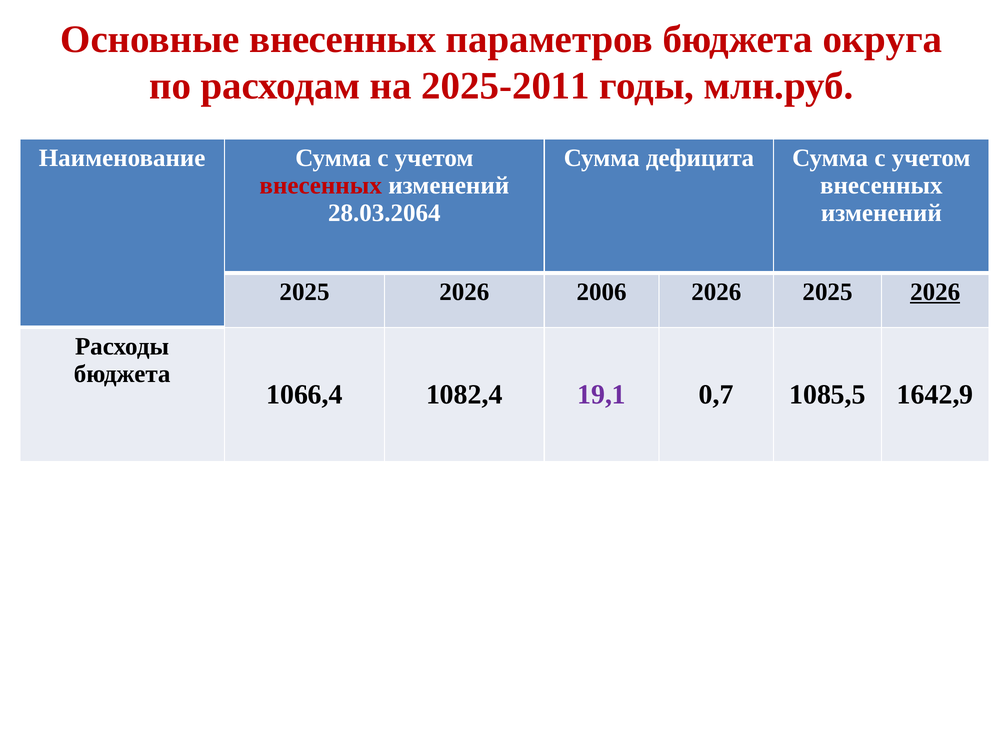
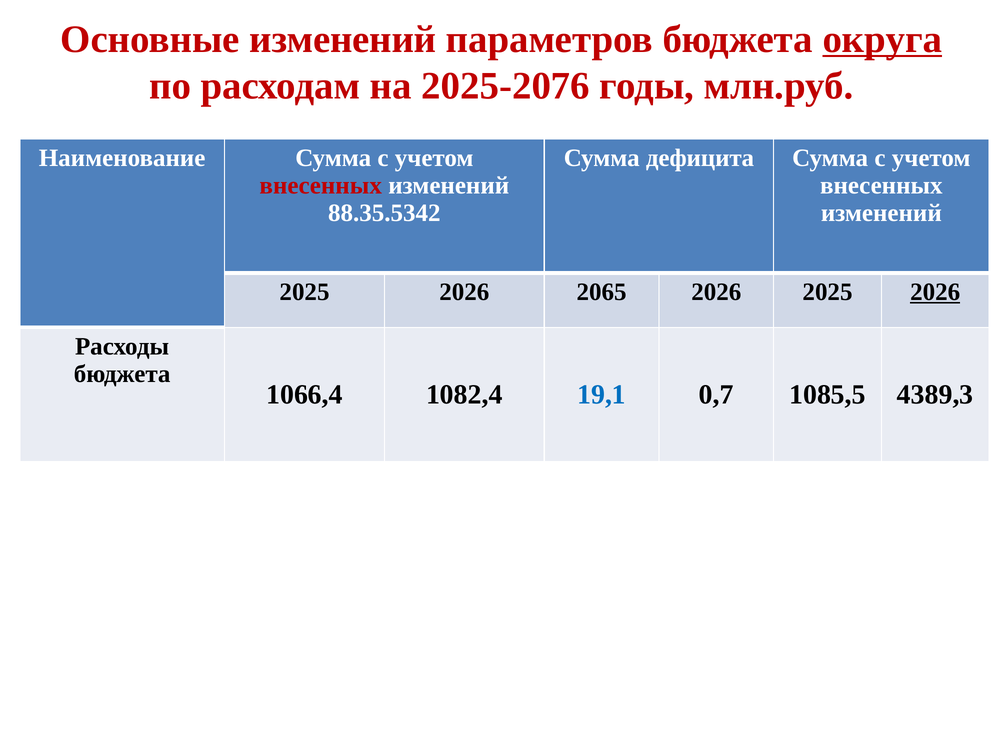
Основные внесенных: внесенных -> изменений
округа underline: none -> present
2025-2011: 2025-2011 -> 2025-2076
28.03.2064: 28.03.2064 -> 88.35.5342
2006: 2006 -> 2065
19,1 colour: purple -> blue
1642,9: 1642,9 -> 4389,3
